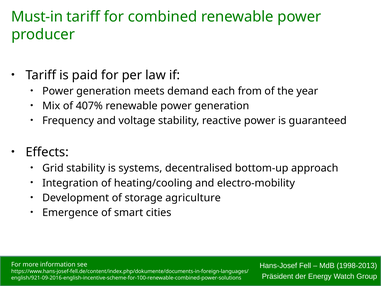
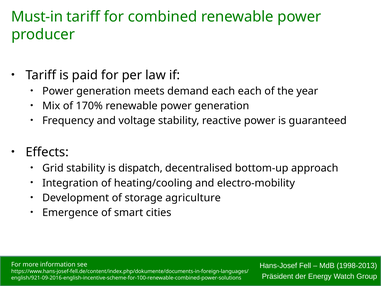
each from: from -> each
407%: 407% -> 170%
systems: systems -> dispatch
